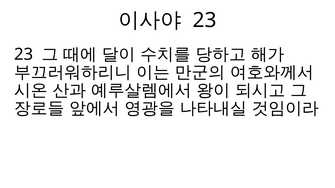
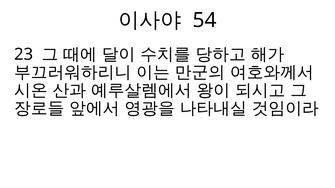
23 at (205, 20): 23 -> 54
